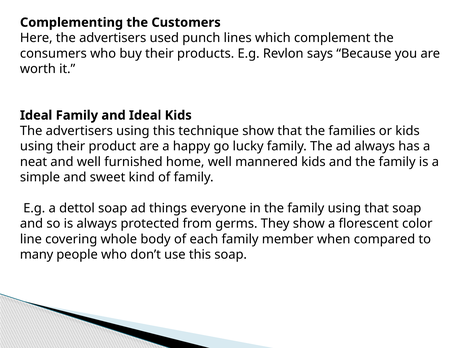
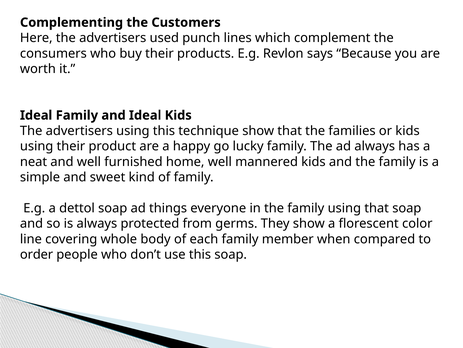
many: many -> order
